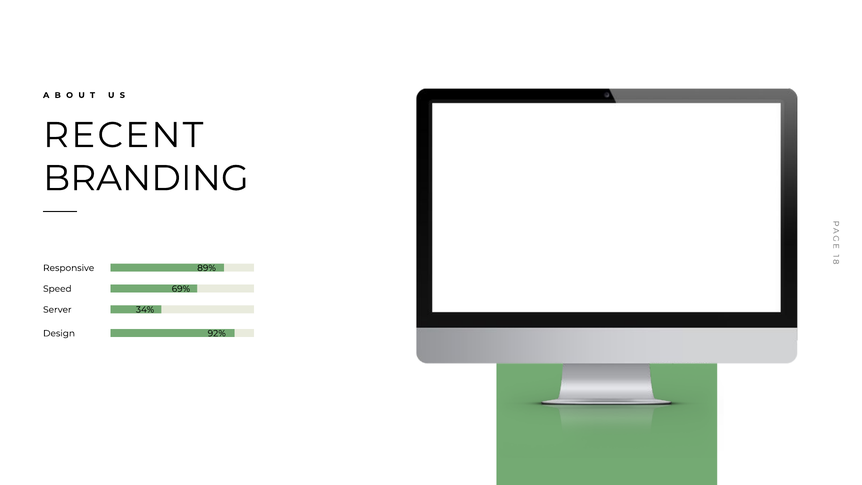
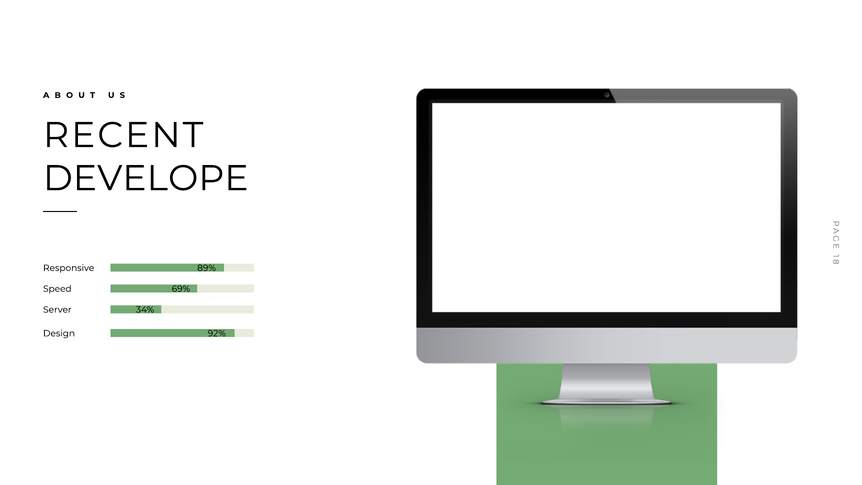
BRANDING: BRANDING -> DEVELOPE
